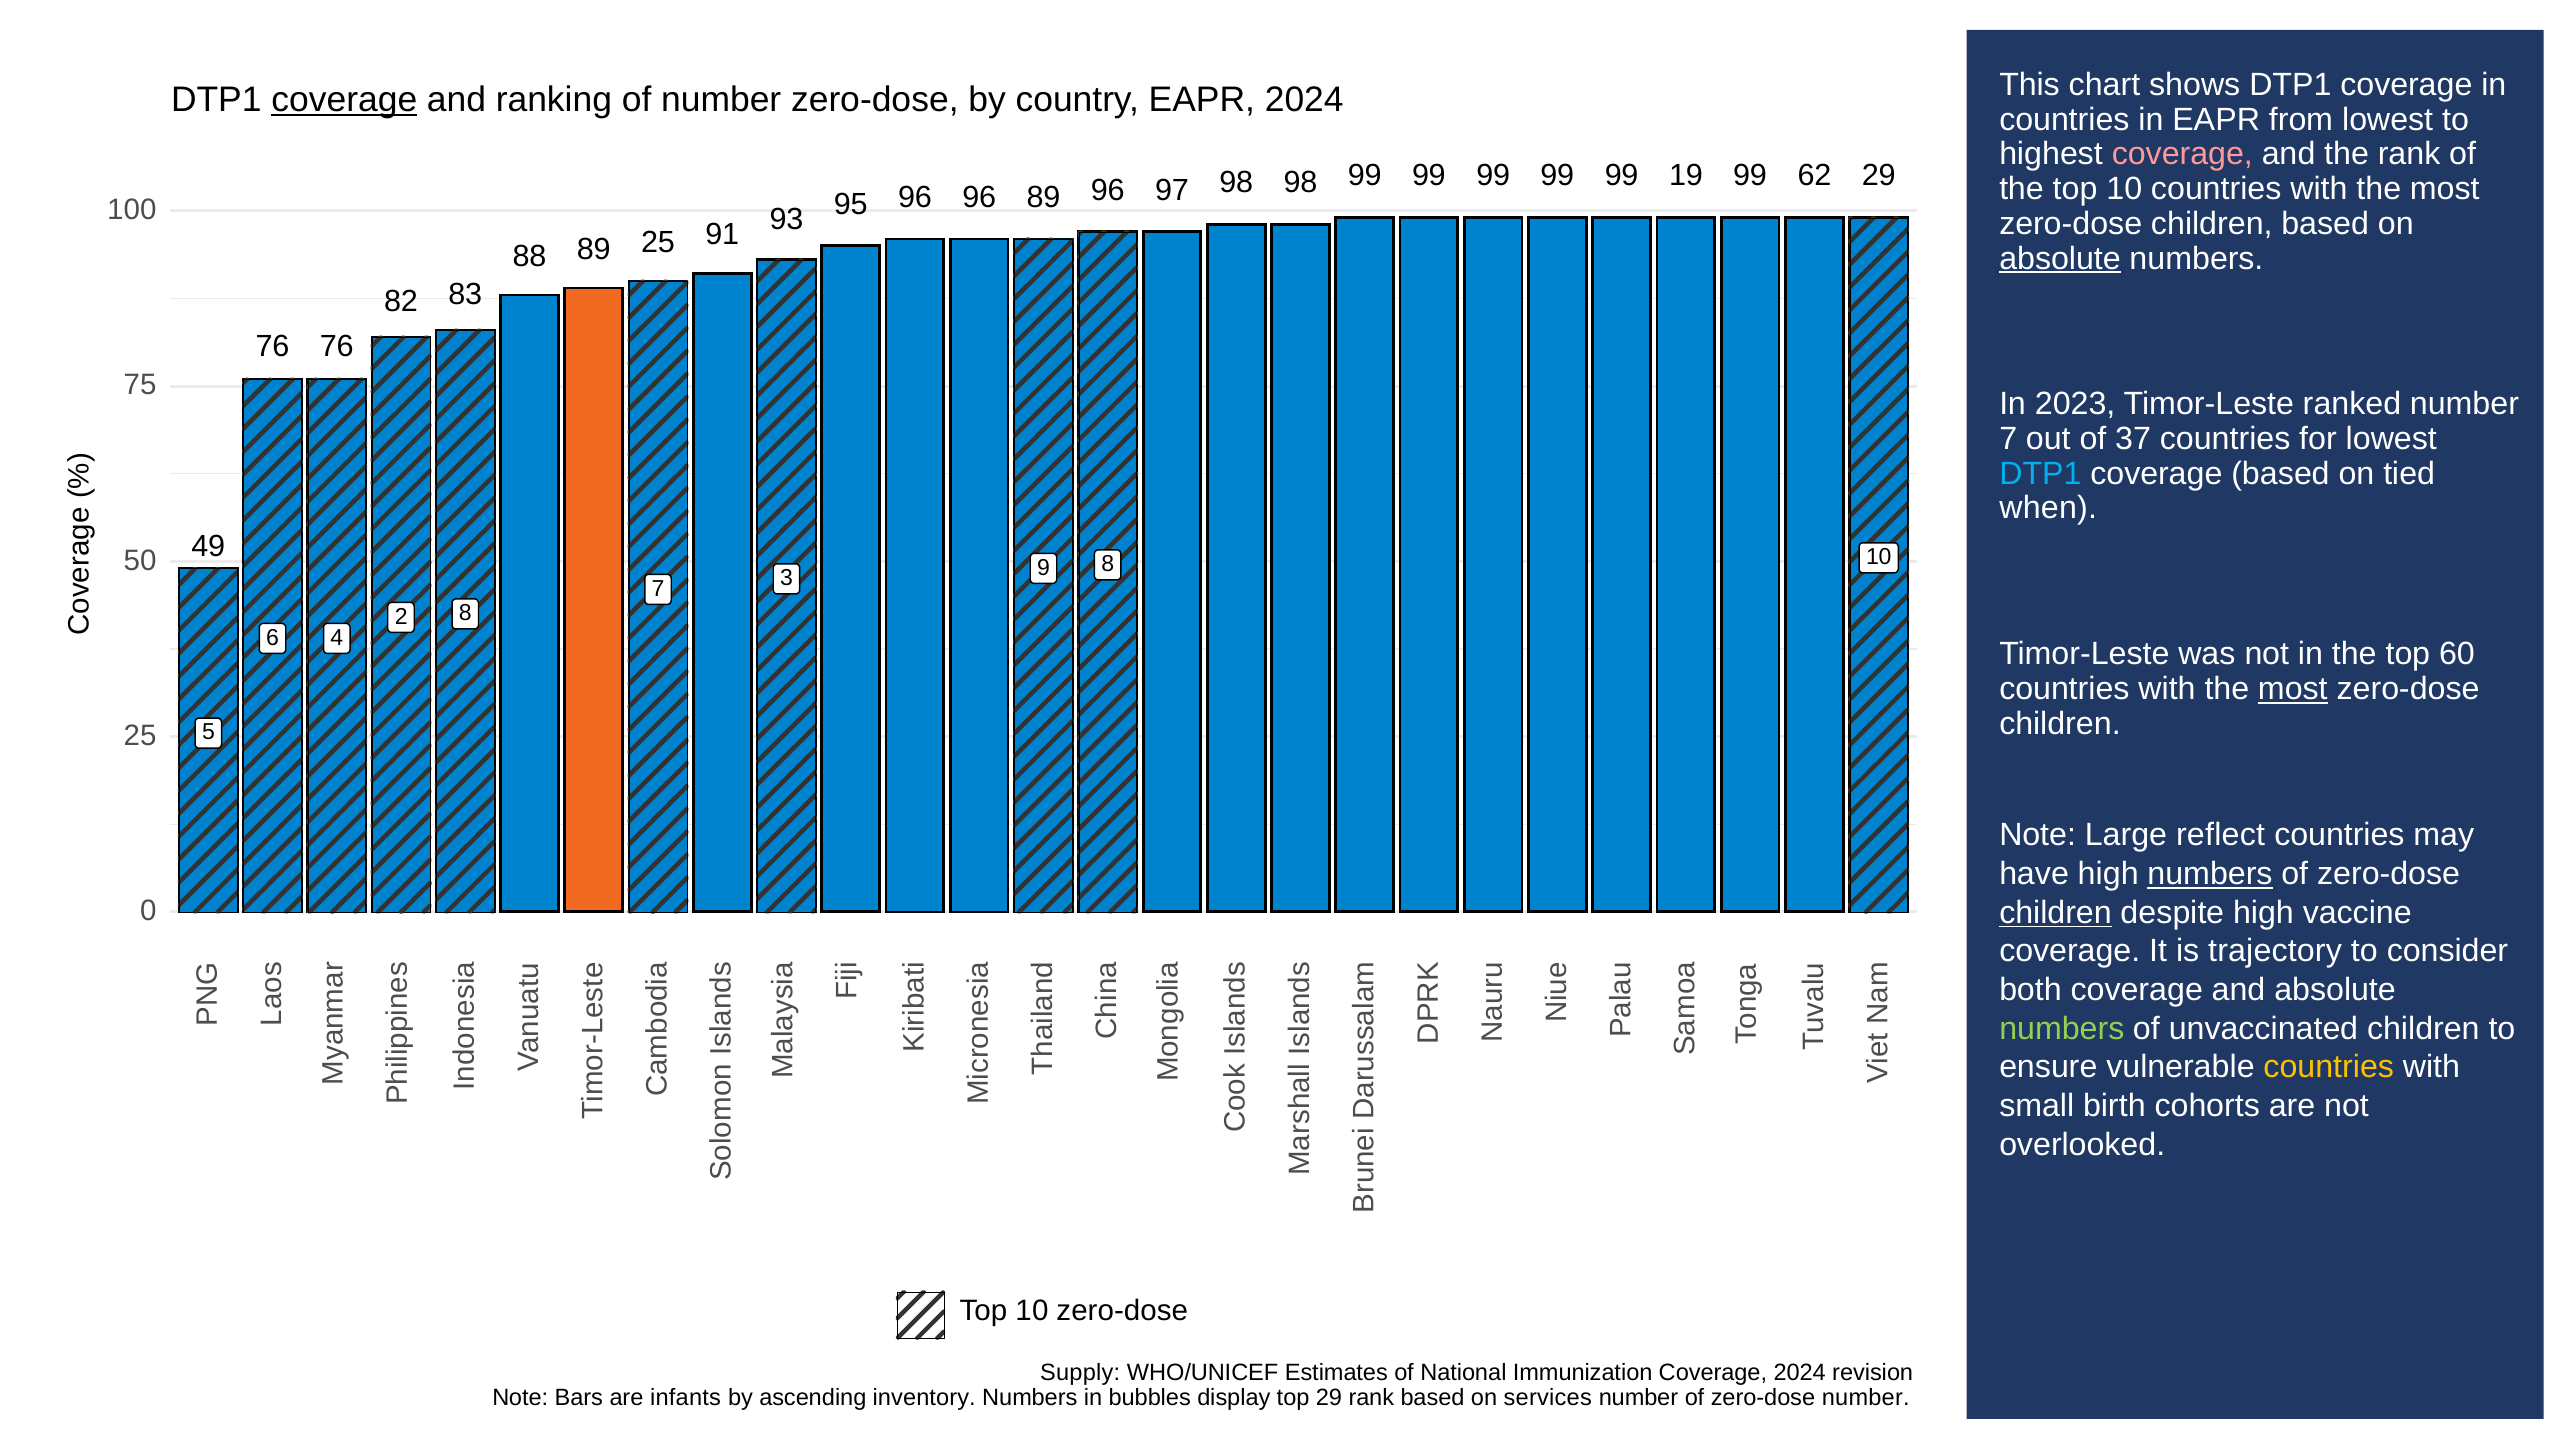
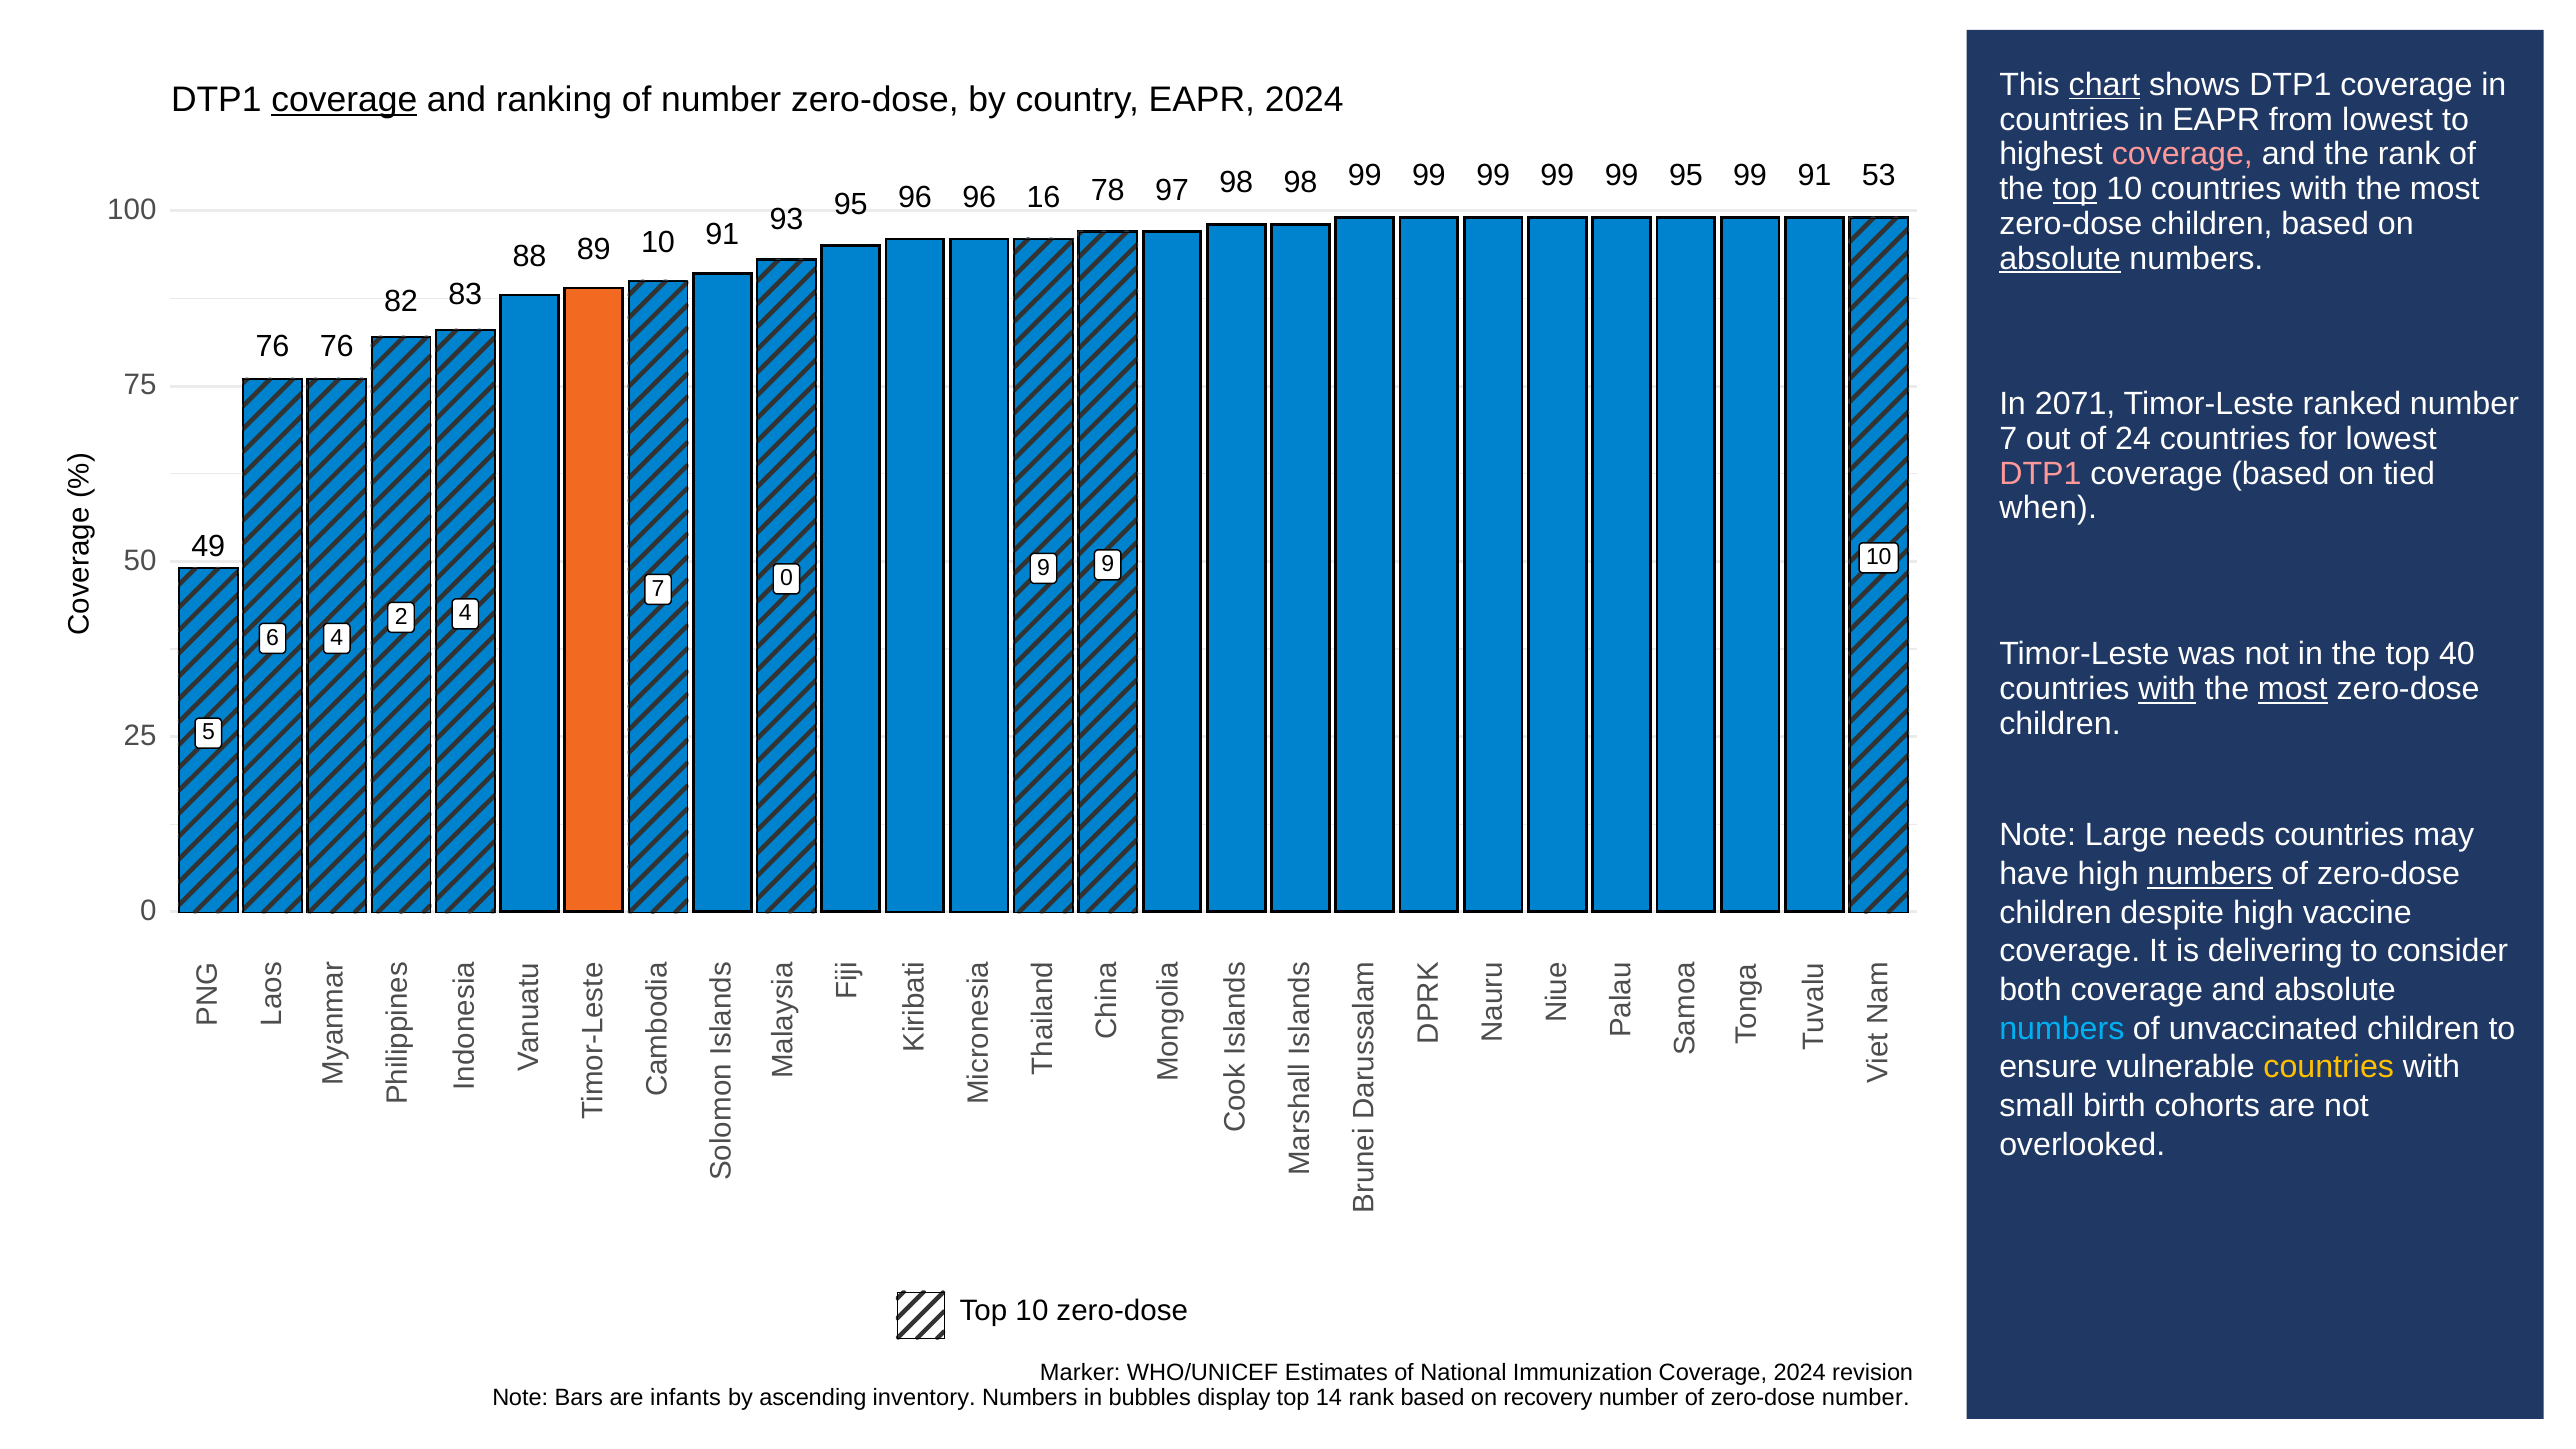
chart underline: none -> present
99 19: 19 -> 95
99 62: 62 -> 91
98 29: 29 -> 53
top at (2075, 189) underline: none -> present
96 96 96: 96 -> 78
89 25: 25 -> 10
95 89: 89 -> 16
2023: 2023 -> 2071
37: 37 -> 24
DTP1 at (2040, 474) colour: light blue -> pink
7 3: 3 -> 0
9 8: 8 -> 9
2 8: 8 -> 4
60: 60 -> 40
with at (2167, 689) underline: none -> present
reflect: reflect -> needs
children at (2056, 913) underline: present -> none
trajectory: trajectory -> delivering
numbers at (2062, 1029) colour: light green -> light blue
Supply: Supply -> Marker
top 29: 29 -> 14
services: services -> recovery
